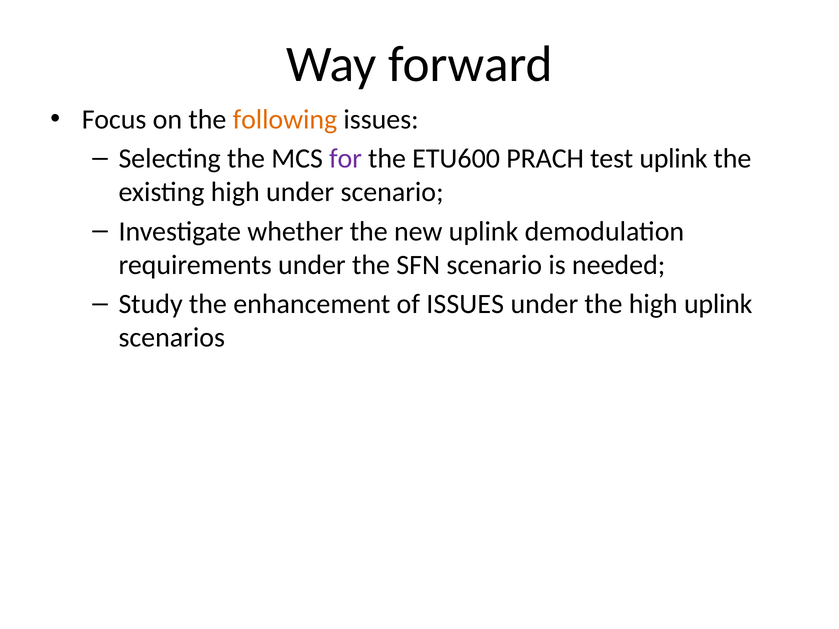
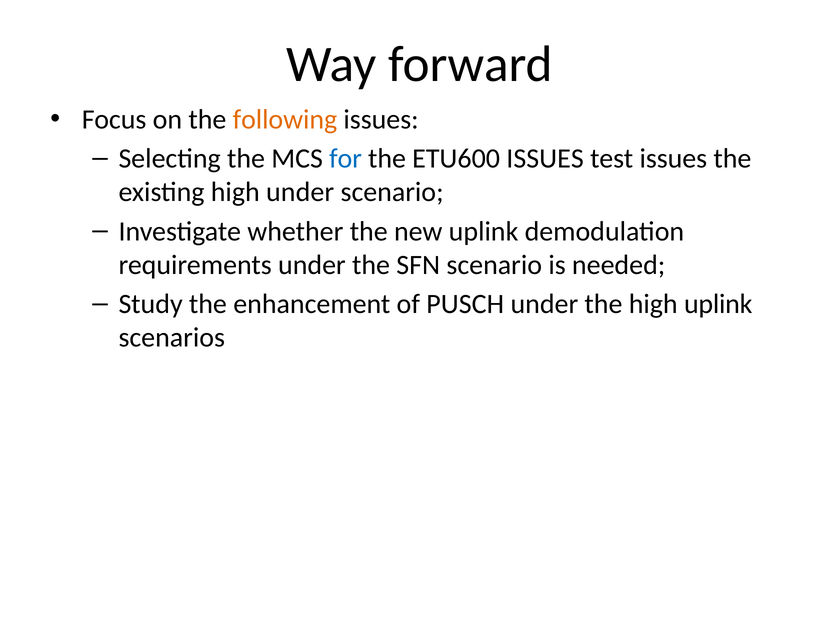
for colour: purple -> blue
ETU600 PRACH: PRACH -> ISSUES
test uplink: uplink -> issues
of ISSUES: ISSUES -> PUSCH
